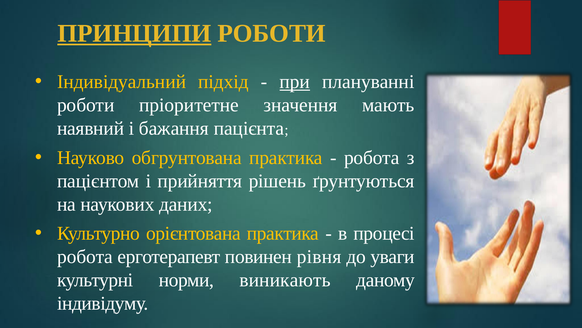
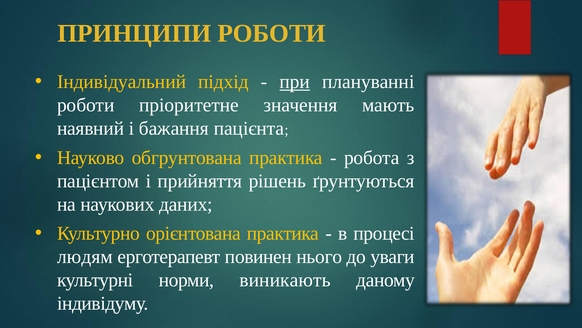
ПРИНЦИПИ underline: present -> none
робота at (85, 256): робота -> людям
рівня: рівня -> нього
